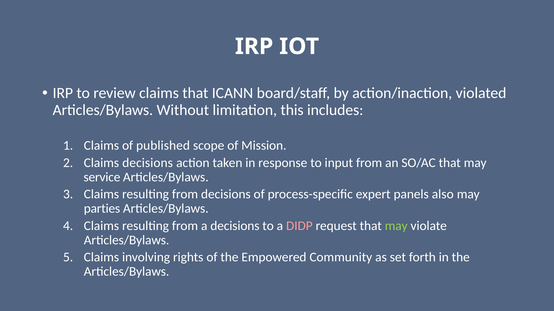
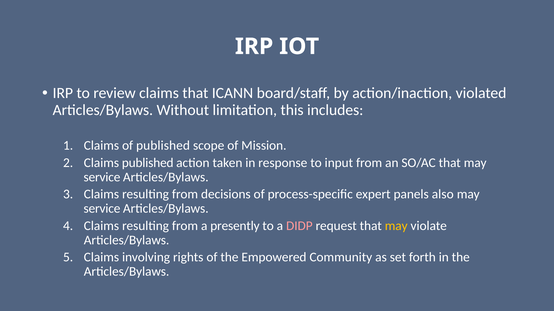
Claims decisions: decisions -> published
parties at (102, 209): parties -> service
a decisions: decisions -> presently
may at (396, 226) colour: light green -> yellow
